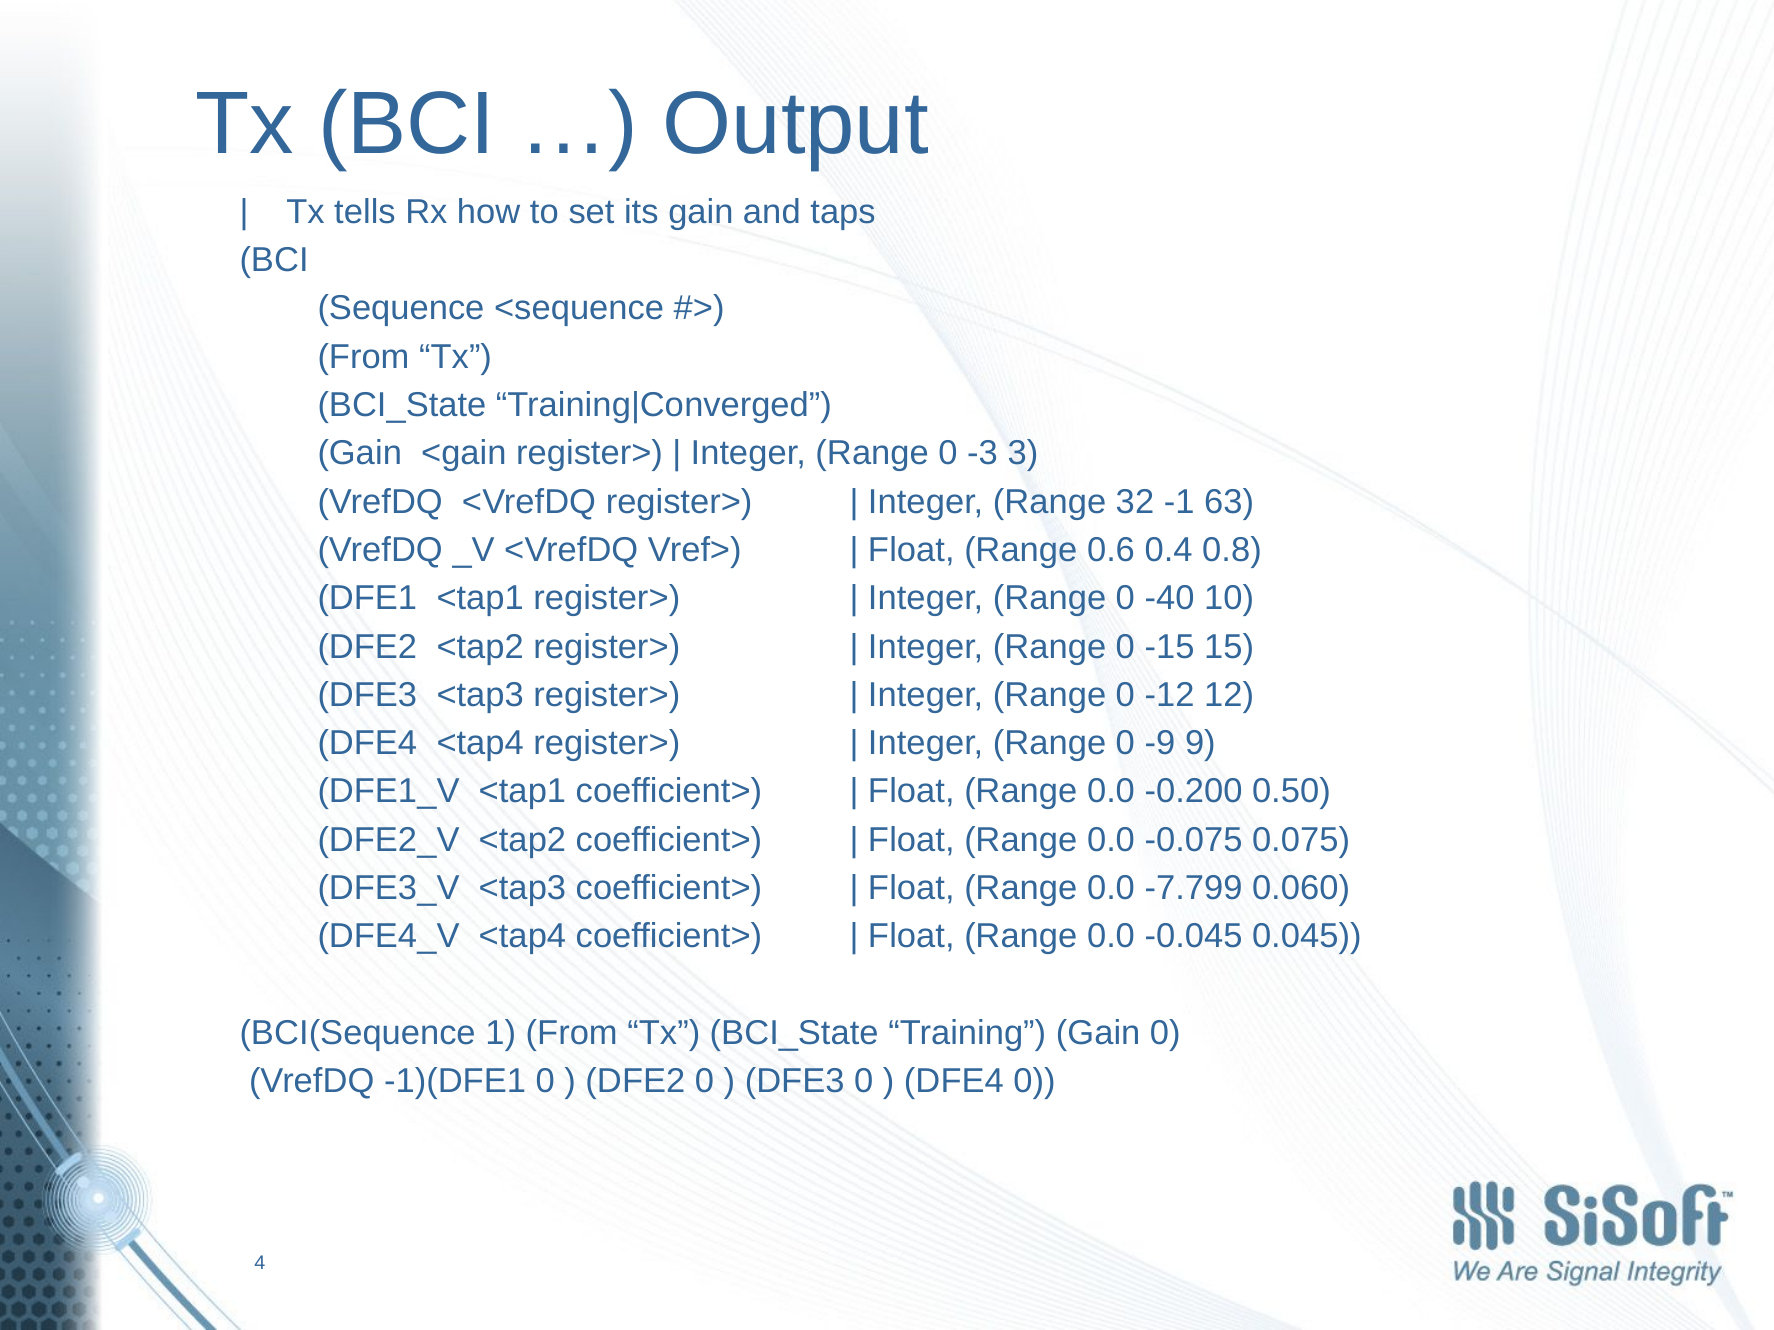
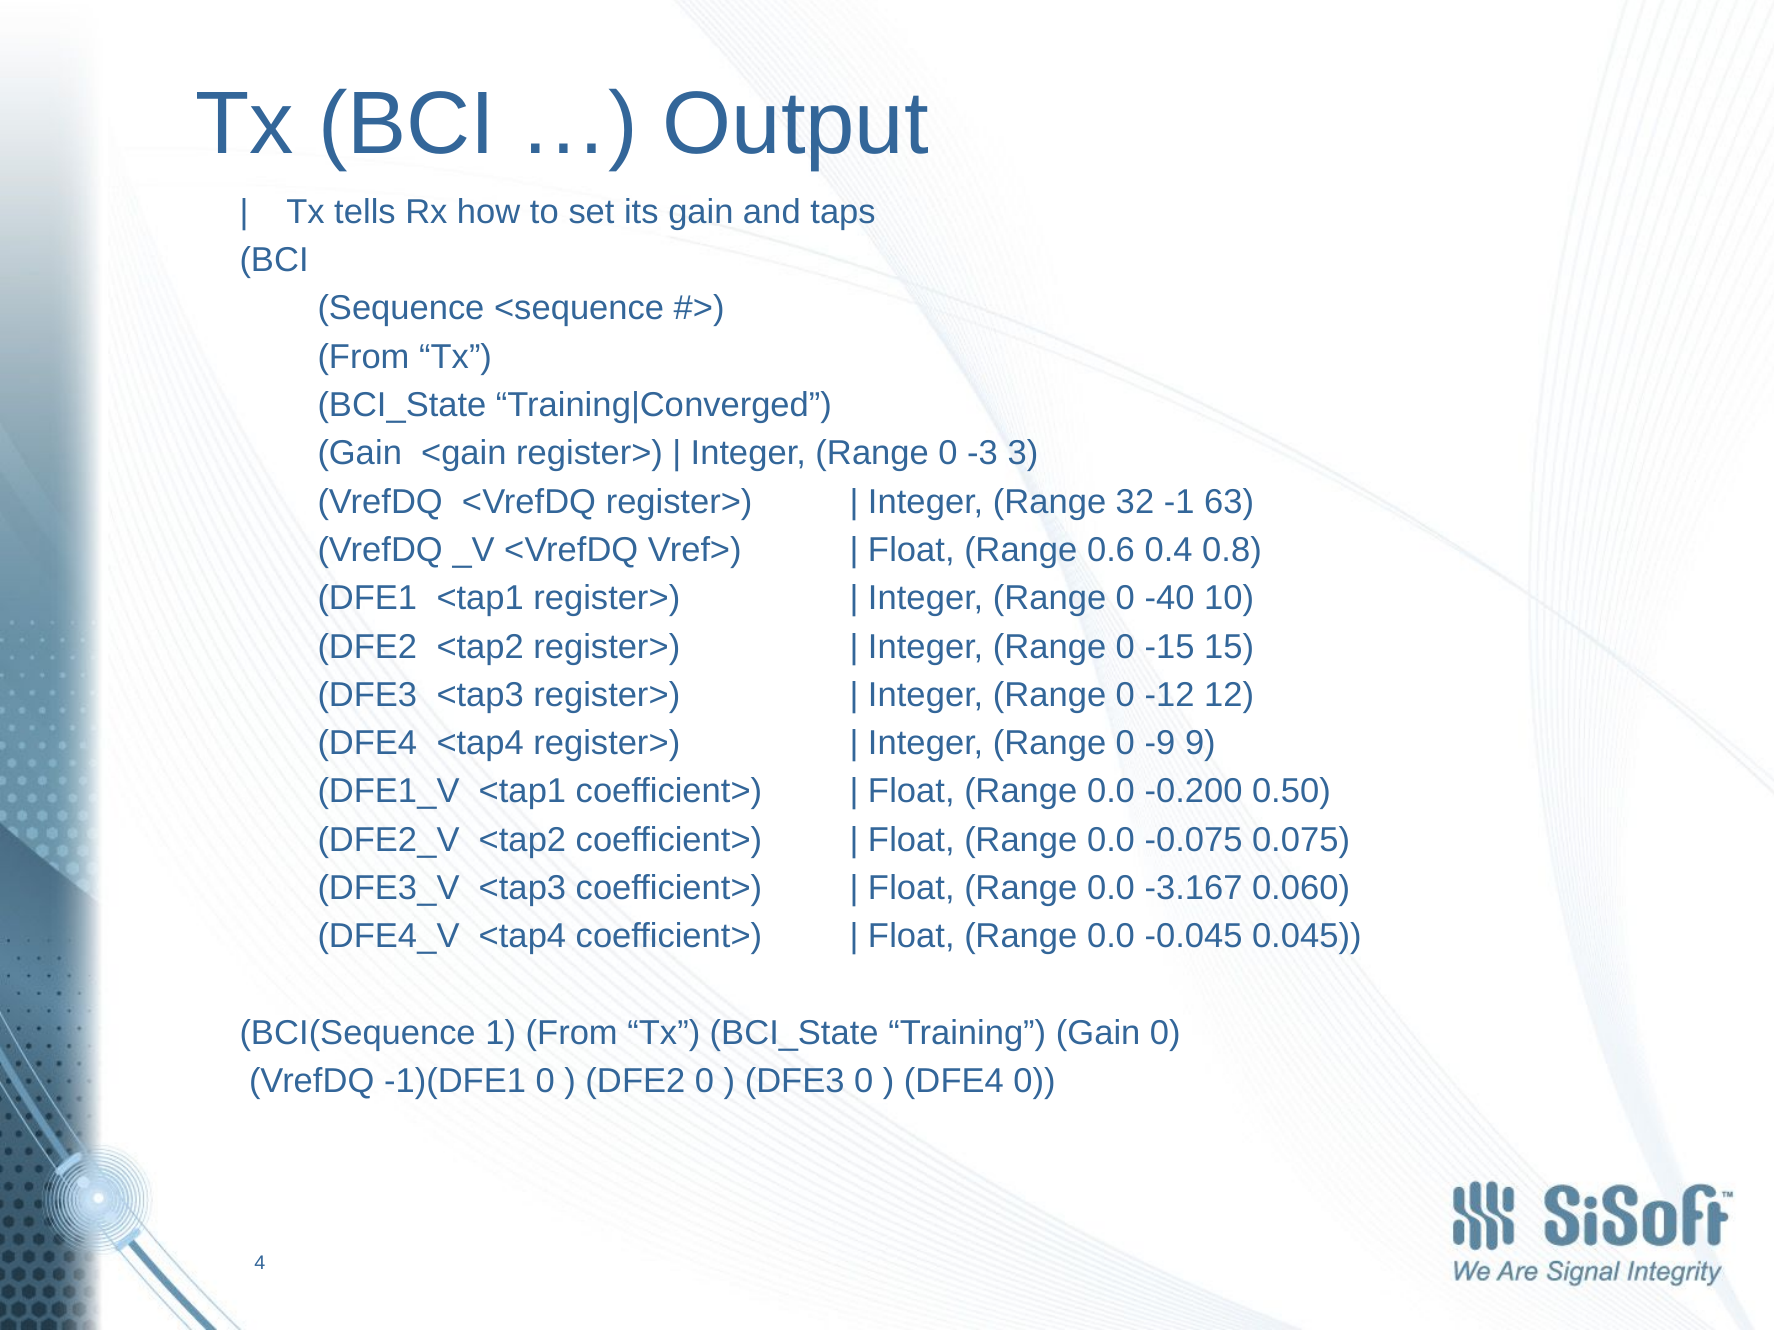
-7.799: -7.799 -> -3.167
